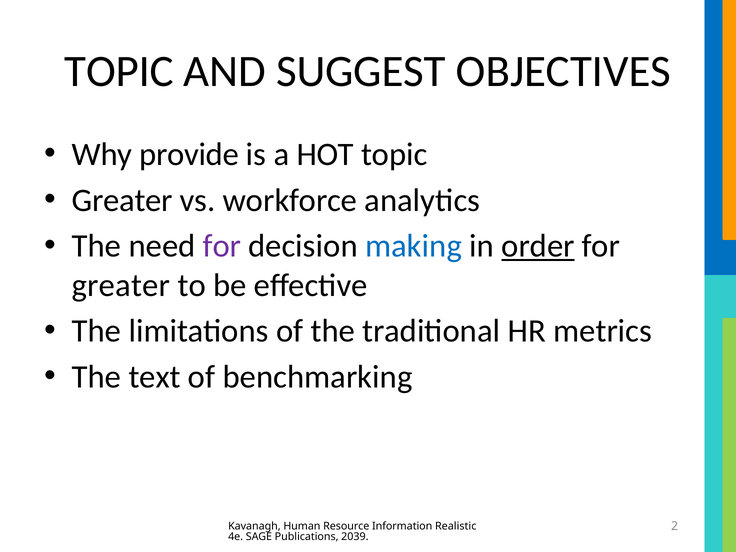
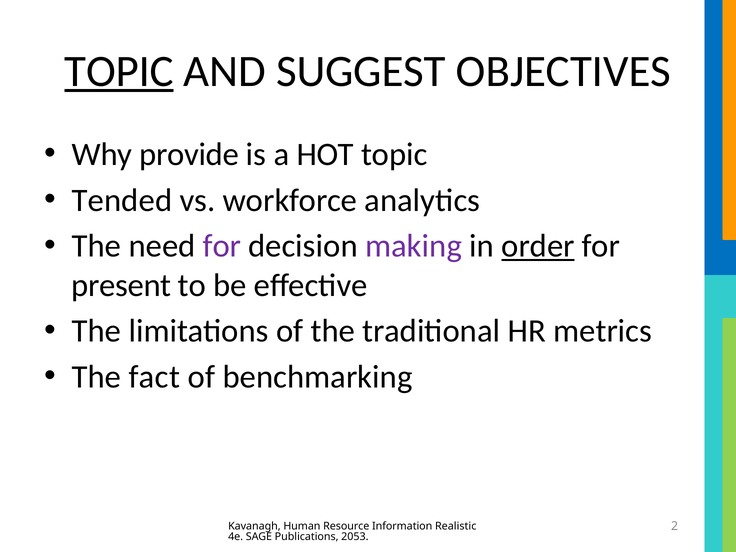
TOPIC at (119, 71) underline: none -> present
Greater at (122, 200): Greater -> Tended
making colour: blue -> purple
greater at (121, 285): greater -> present
text: text -> fact
2039: 2039 -> 2053
